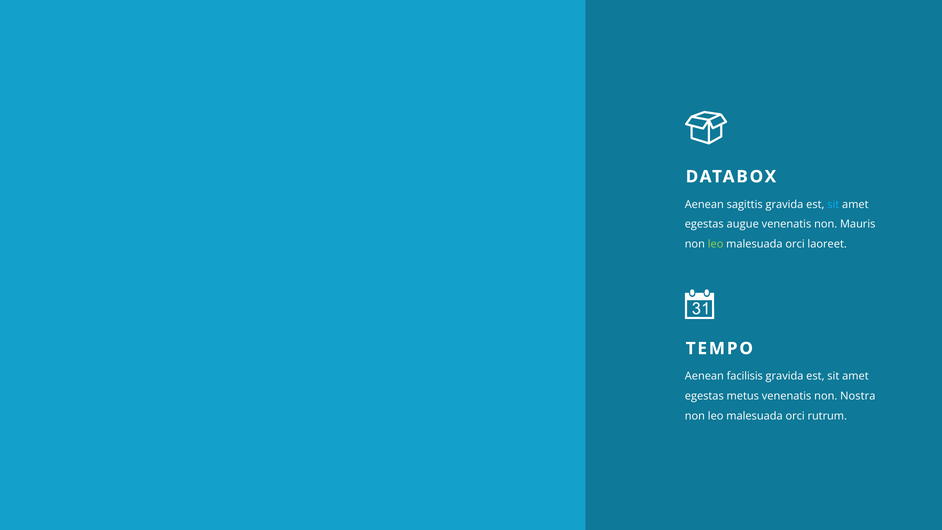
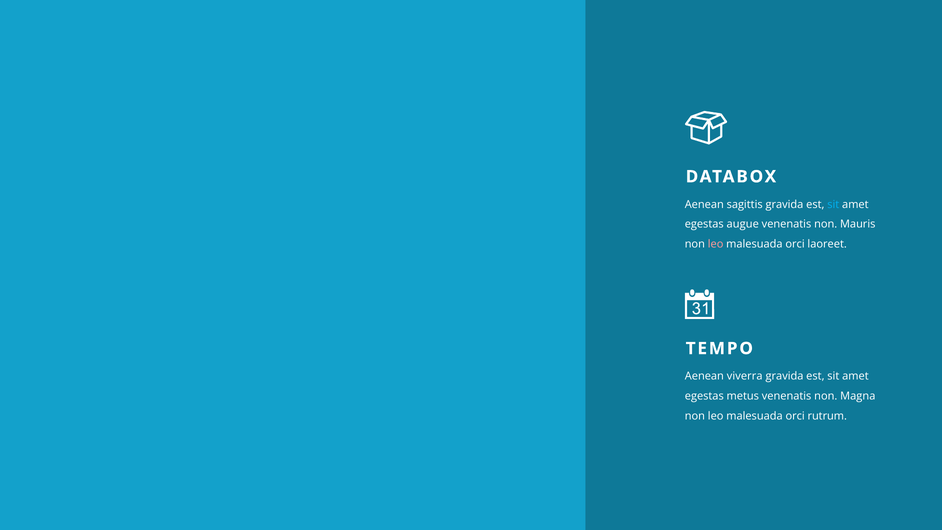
leo at (716, 244) colour: light green -> pink
facilisis: facilisis -> viverra
Nostra: Nostra -> Magna
